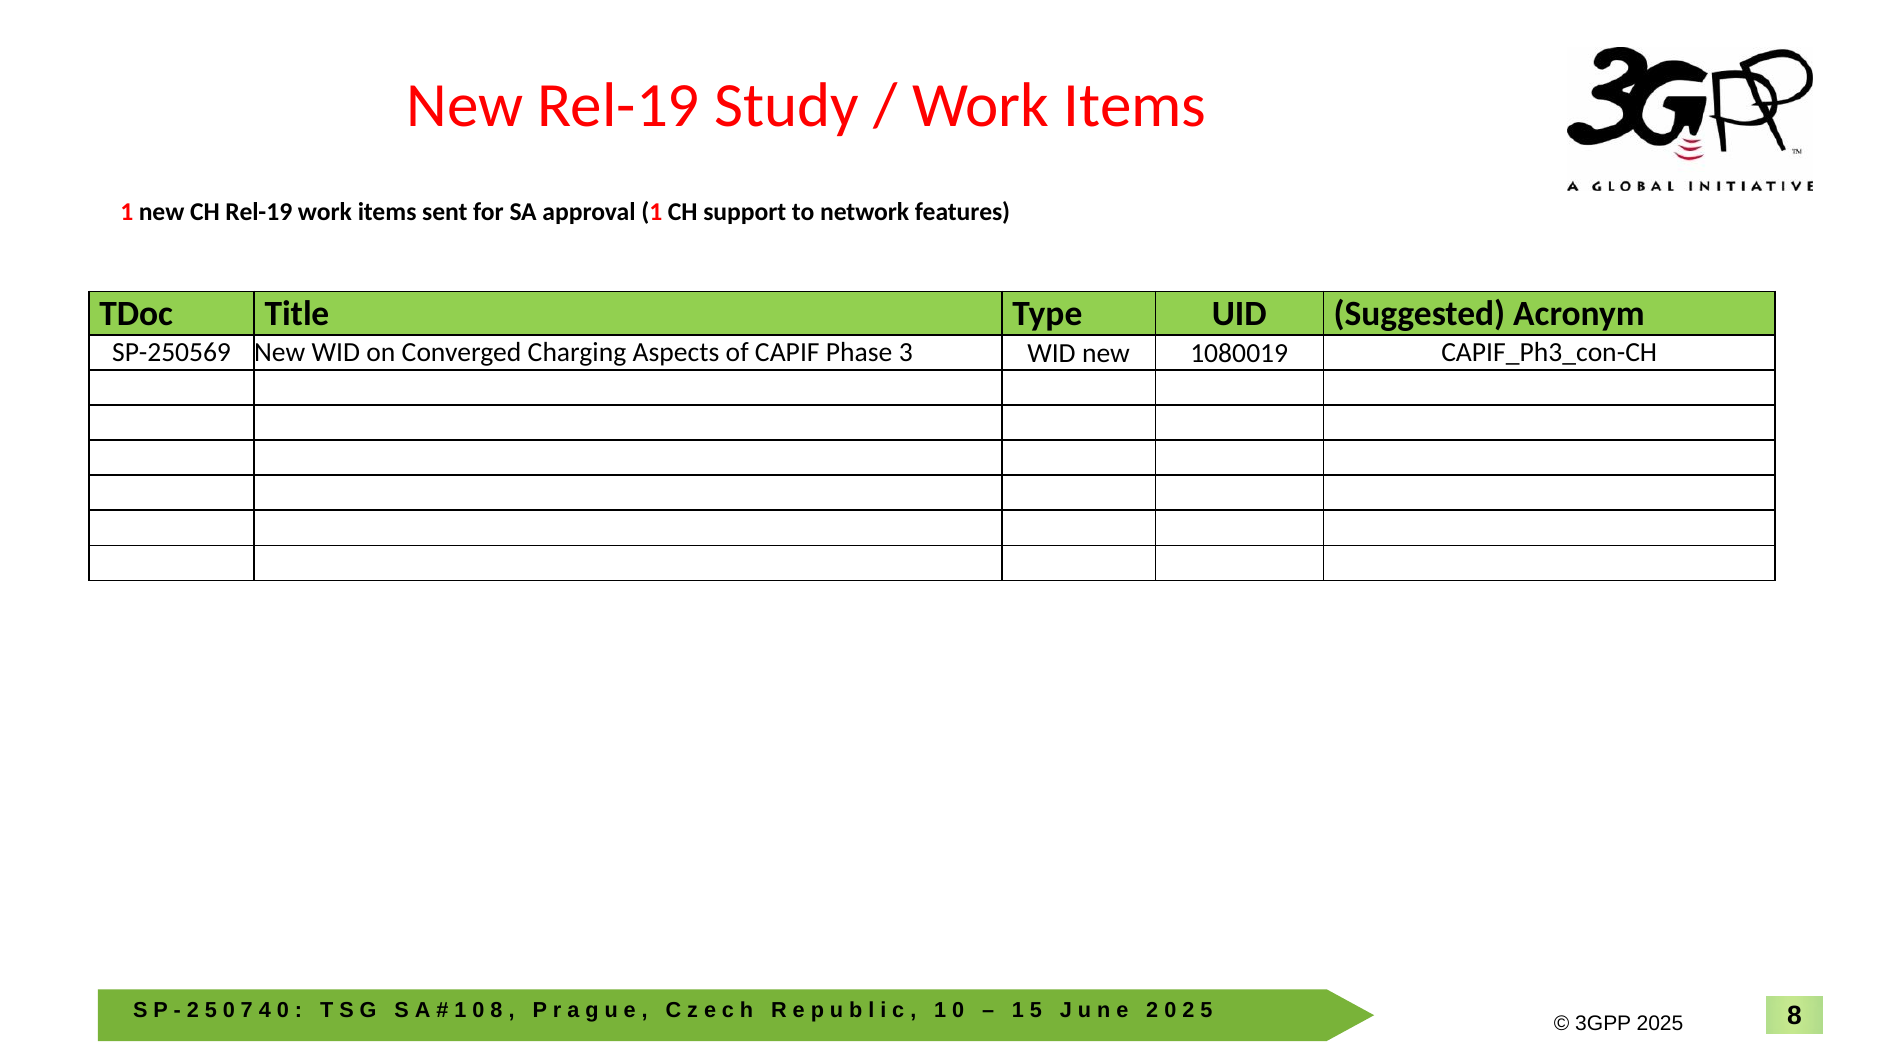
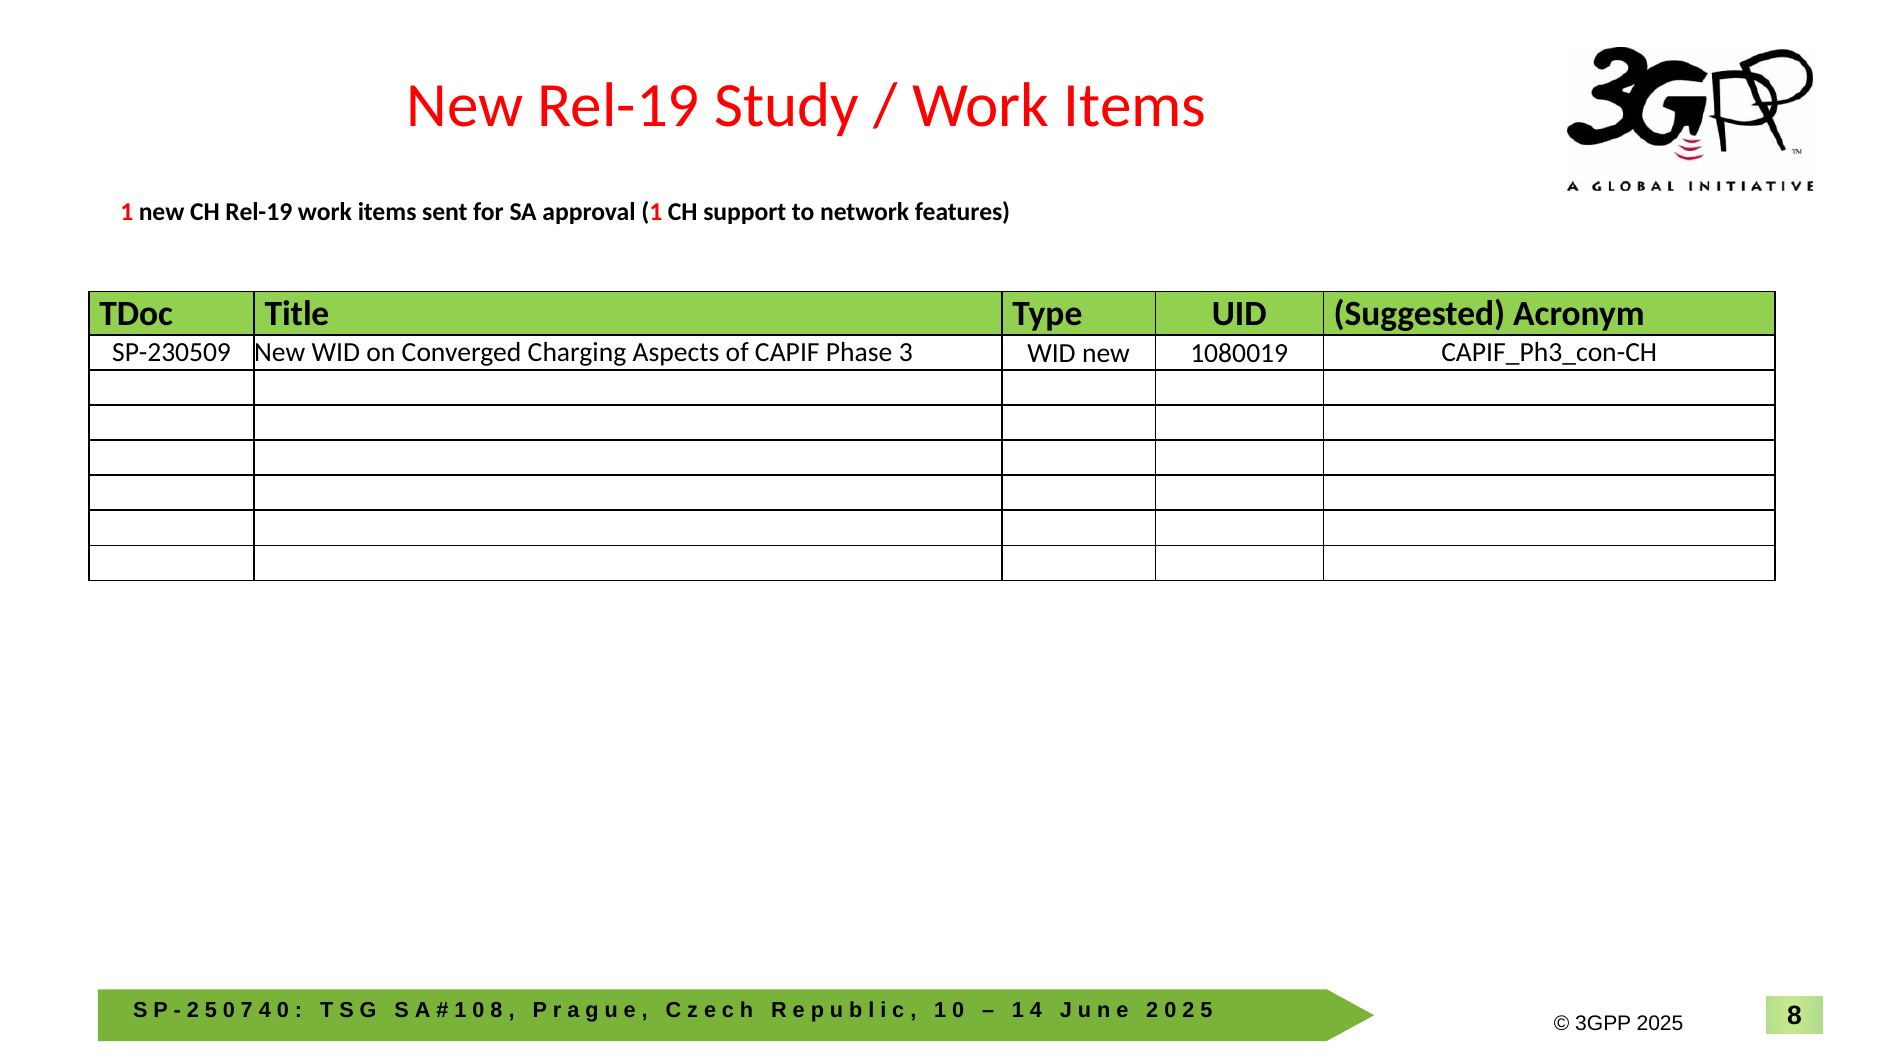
SP-250569: SP-250569 -> SP-230509
1 5: 5 -> 4
